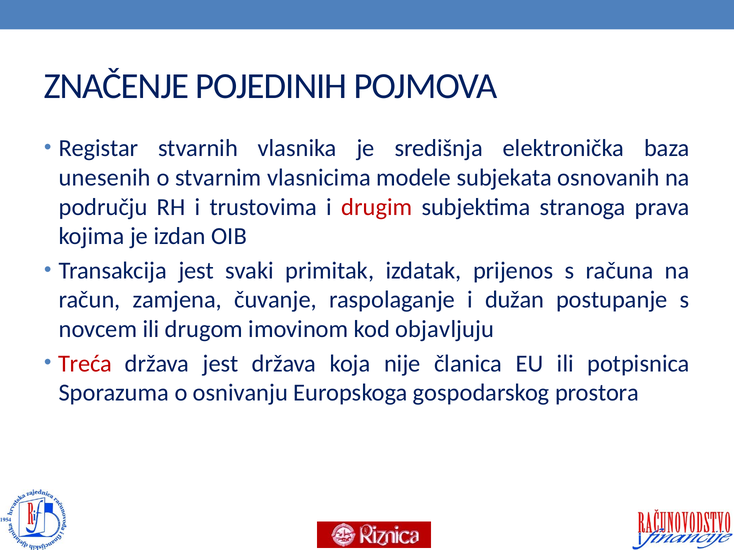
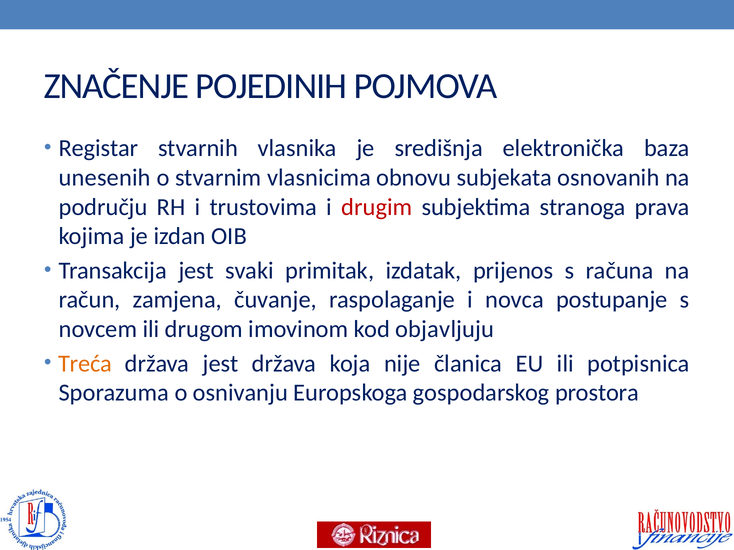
modele: modele -> obnovu
dužan: dužan -> novca
Treća colour: red -> orange
